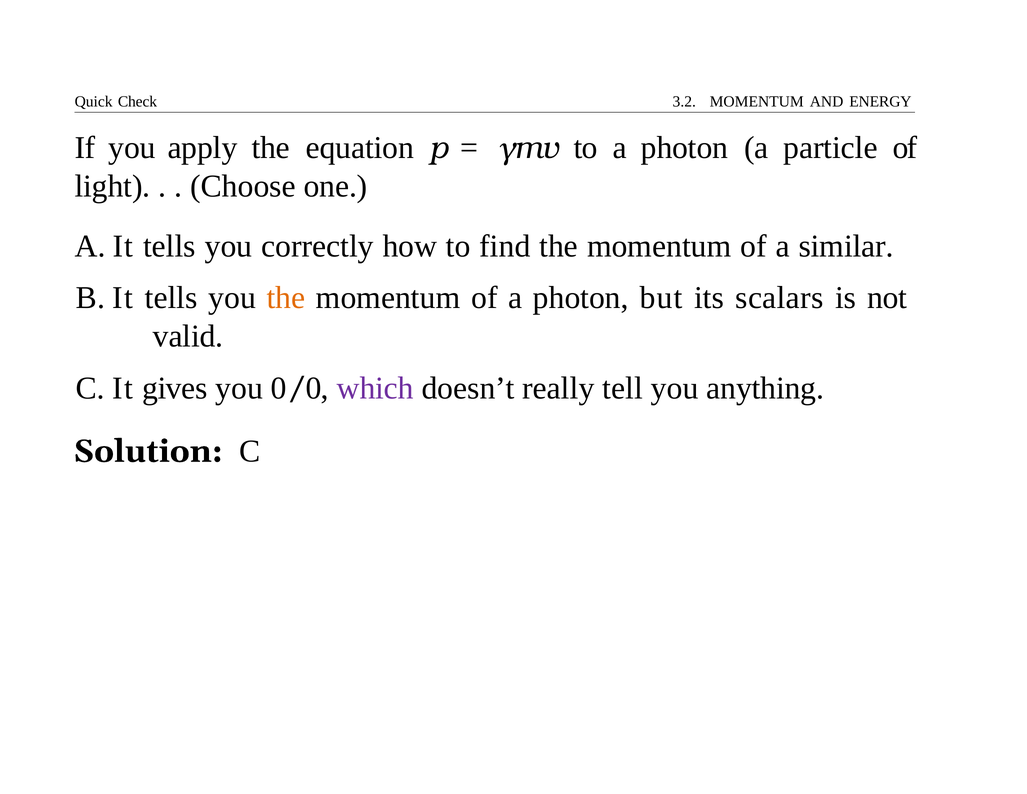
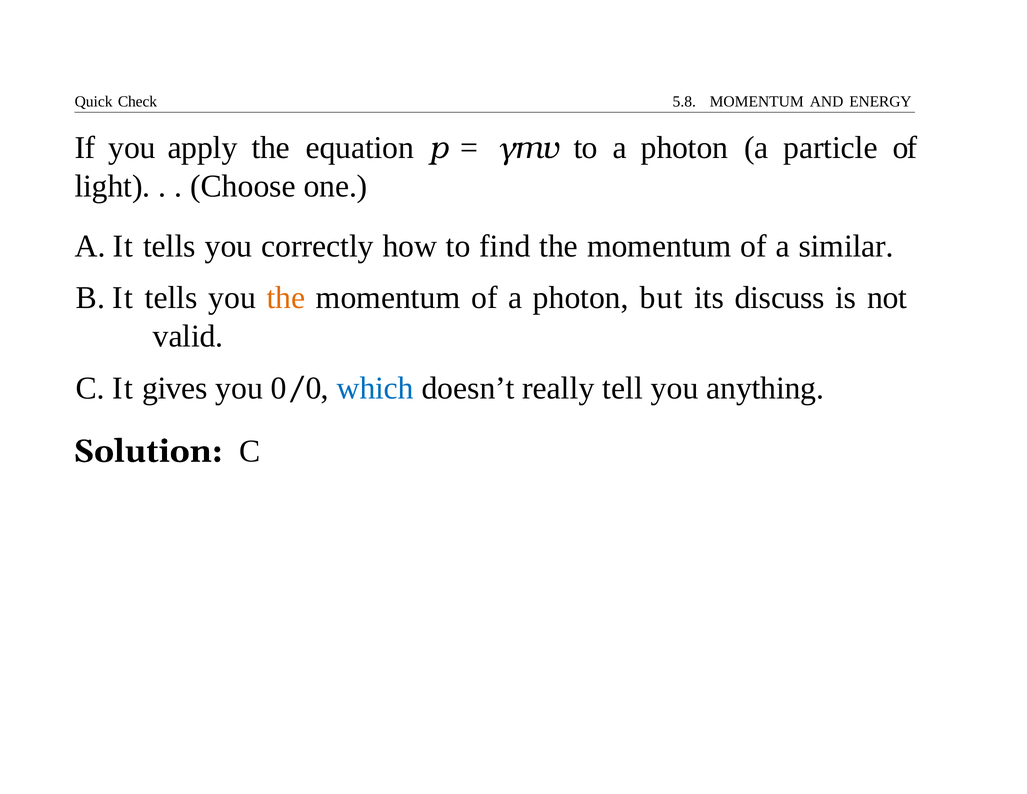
3.2: 3.2 -> 5.8
scalars: scalars -> discuss
which colour: purple -> blue
